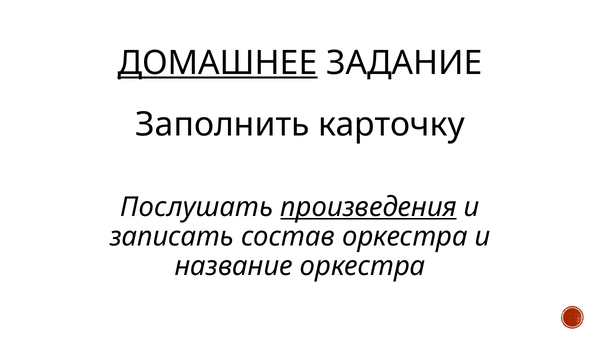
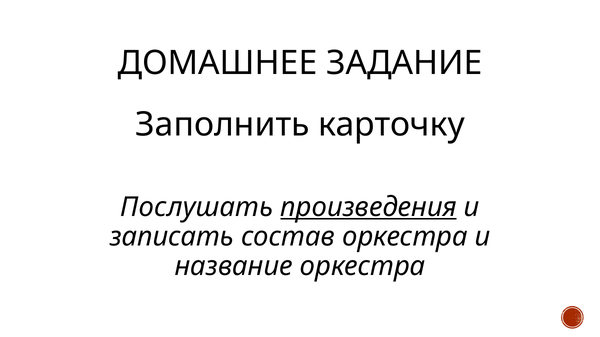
ДОМАШНЕЕ underline: present -> none
